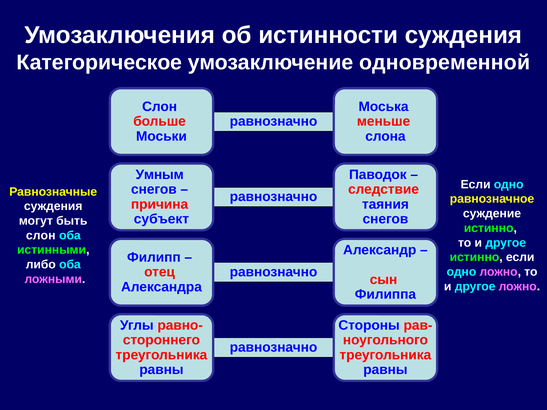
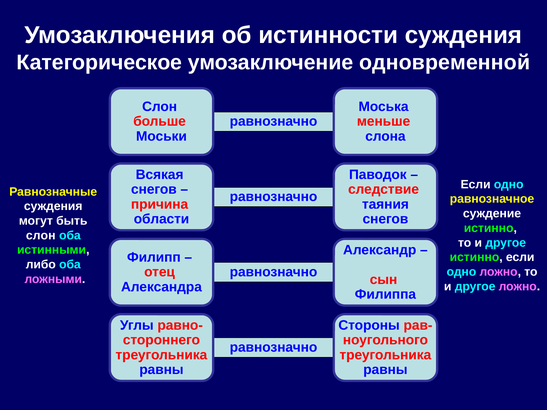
Умным: Умным -> Всякая
субъект: субъект -> области
